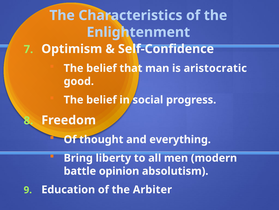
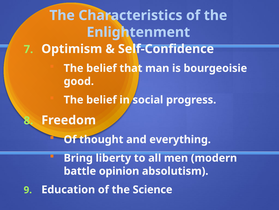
aristocratic: aristocratic -> bourgeoisie
Arbiter: Arbiter -> Science
